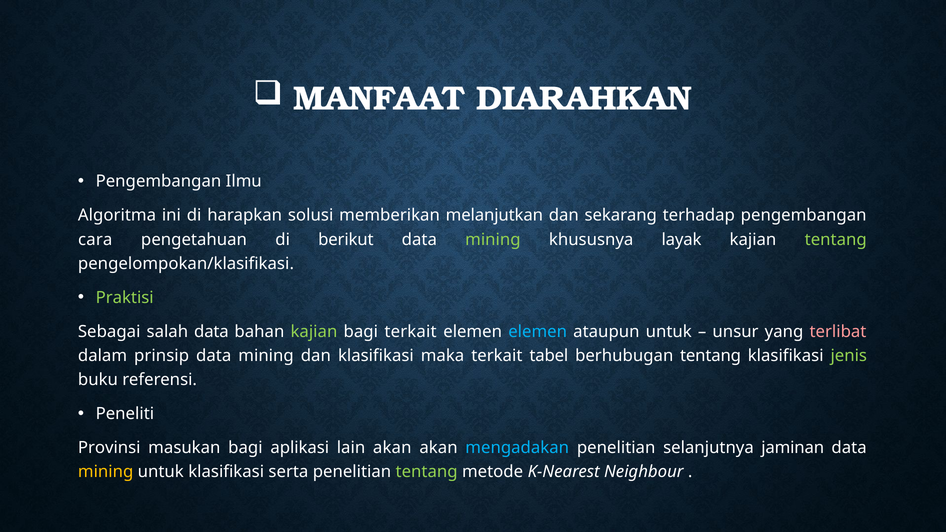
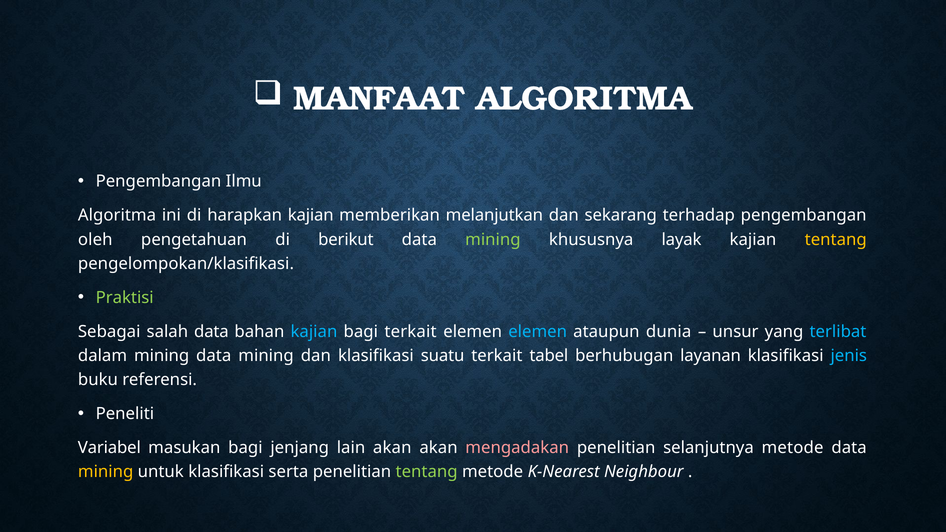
MANFAAT DIARAHKAN: DIARAHKAN -> ALGORITMA
harapkan solusi: solusi -> kajian
cara: cara -> oleh
tentang at (836, 240) colour: light green -> yellow
kajian at (314, 332) colour: light green -> light blue
ataupun untuk: untuk -> dunia
terlibat colour: pink -> light blue
dalam prinsip: prinsip -> mining
maka: maka -> suatu
berhubugan tentang: tentang -> layanan
jenis colour: light green -> light blue
Provinsi: Provinsi -> Variabel
aplikasi: aplikasi -> jenjang
mengadakan colour: light blue -> pink
selanjutnya jaminan: jaminan -> metode
